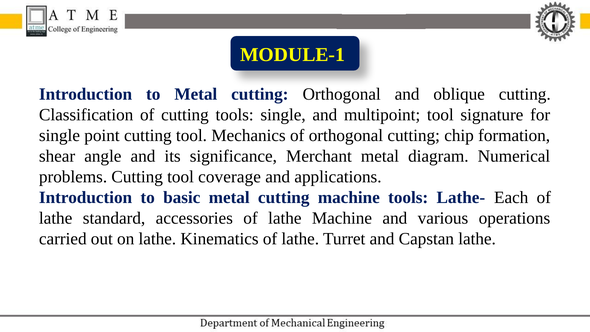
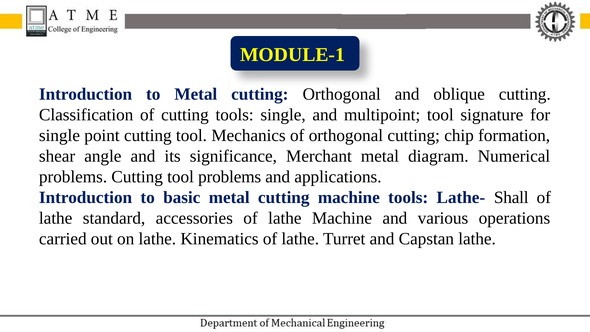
tool coverage: coverage -> problems
Each: Each -> Shall
